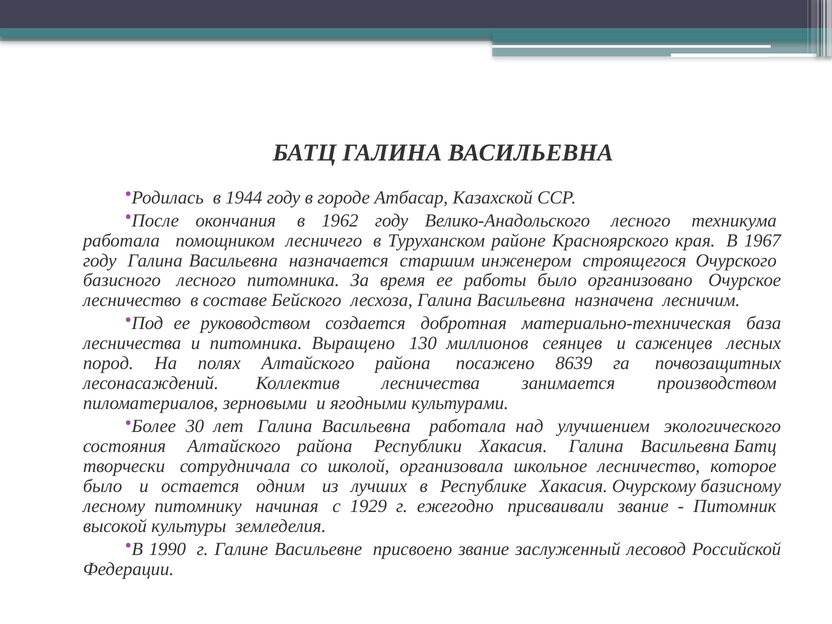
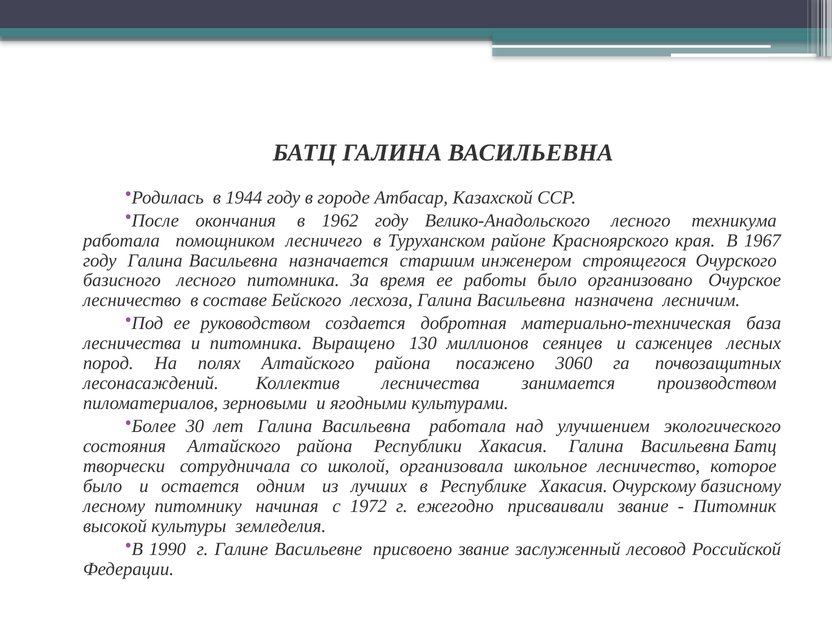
8639: 8639 -> 3060
1929: 1929 -> 1972
